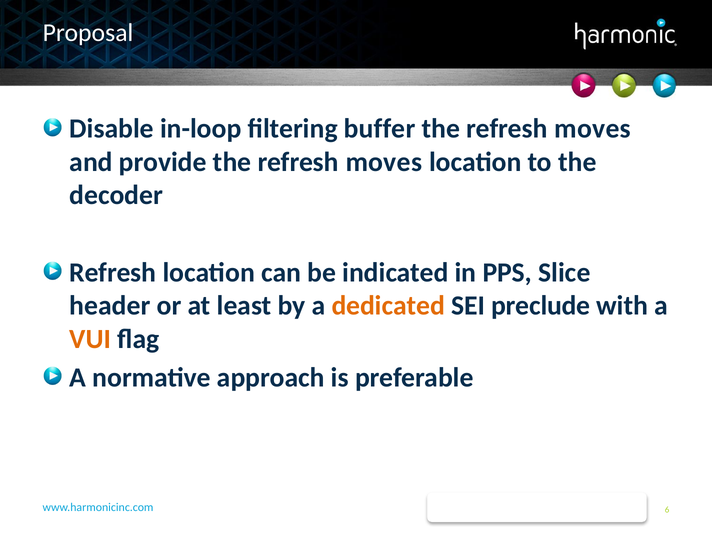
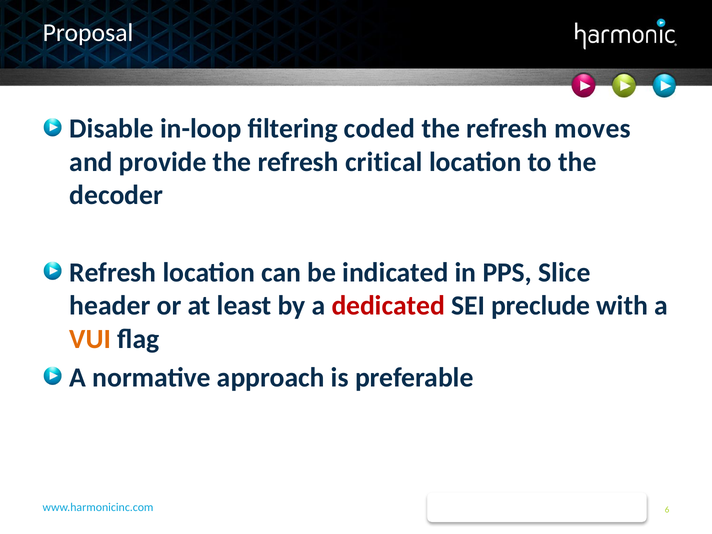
buffer: buffer -> coded
provide the refresh moves: moves -> critical
dedicated colour: orange -> red
